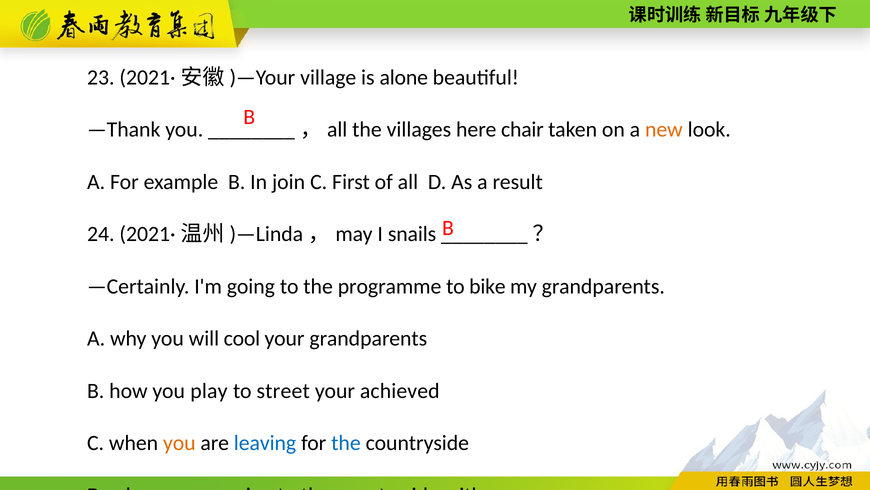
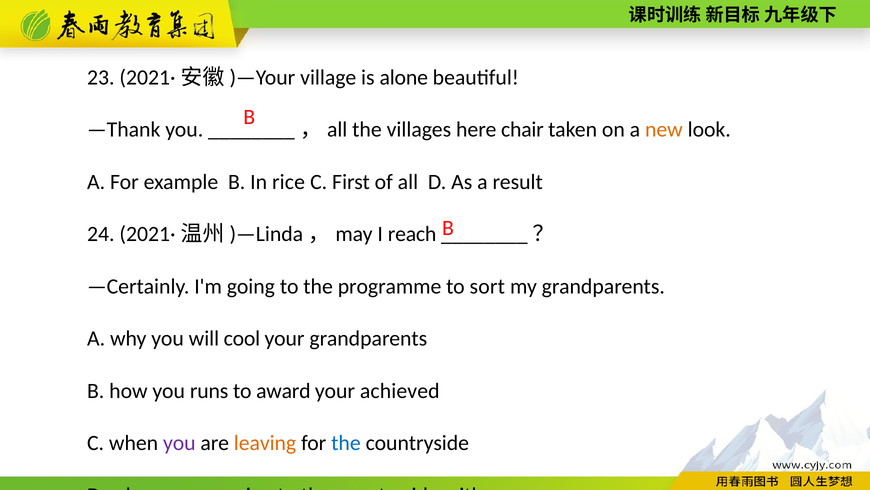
join: join -> rice
snails: snails -> reach
bike: bike -> sort
play: play -> runs
street: street -> award
you at (179, 443) colour: orange -> purple
leaving colour: blue -> orange
